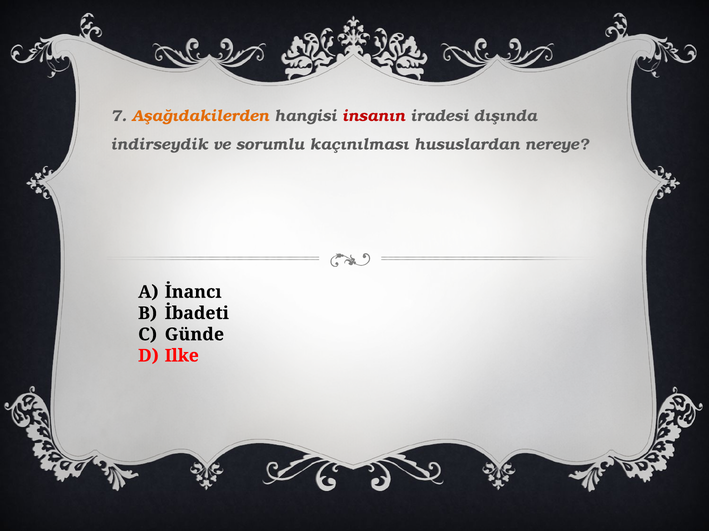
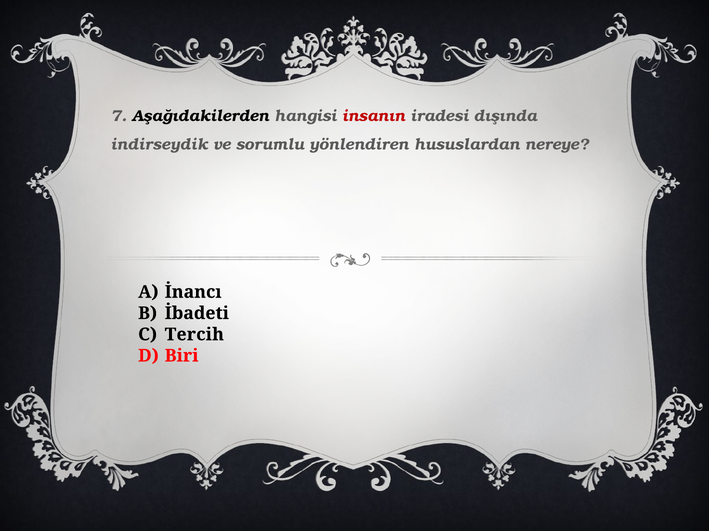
Aşağıdakilerden colour: orange -> black
kaçınılması: kaçınılması -> yönlendiren
Günde: Günde -> Tercih
Ilke: Ilke -> Biri
